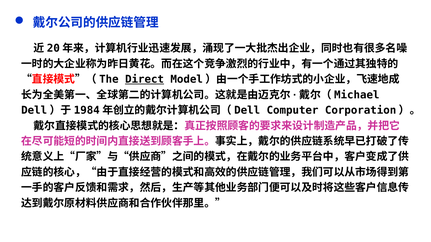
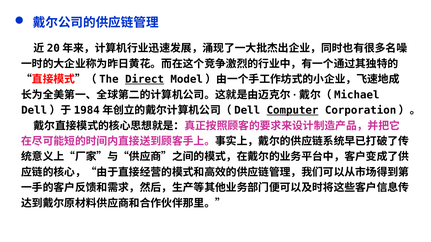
Computer underline: none -> present
